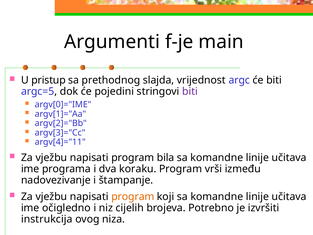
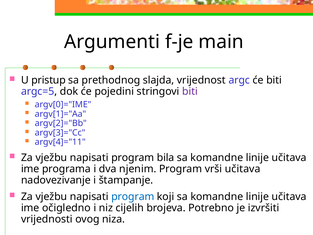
koraku: koraku -> njenim
vrši između: između -> učitava
program at (133, 196) colour: orange -> blue
instrukcija: instrukcija -> vrijednosti
